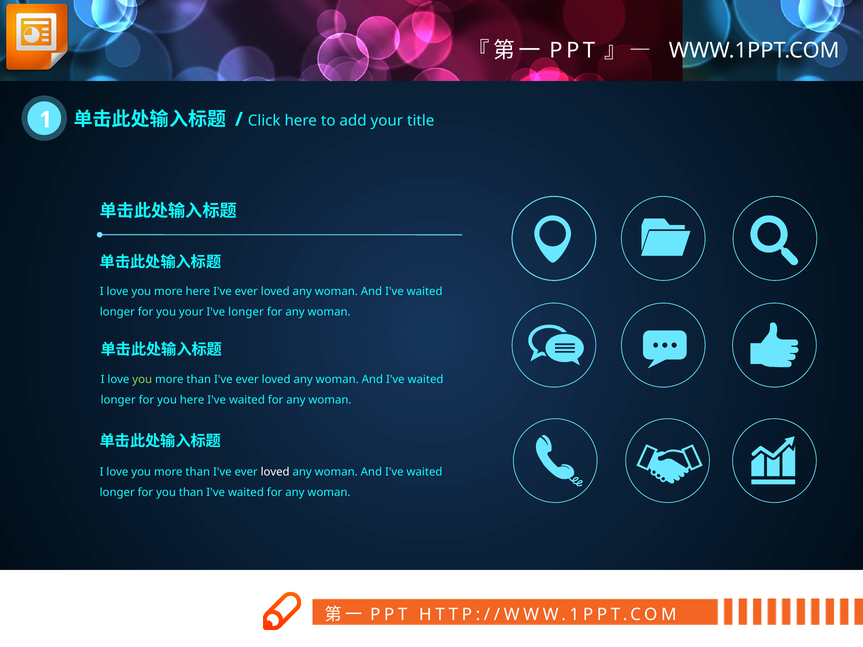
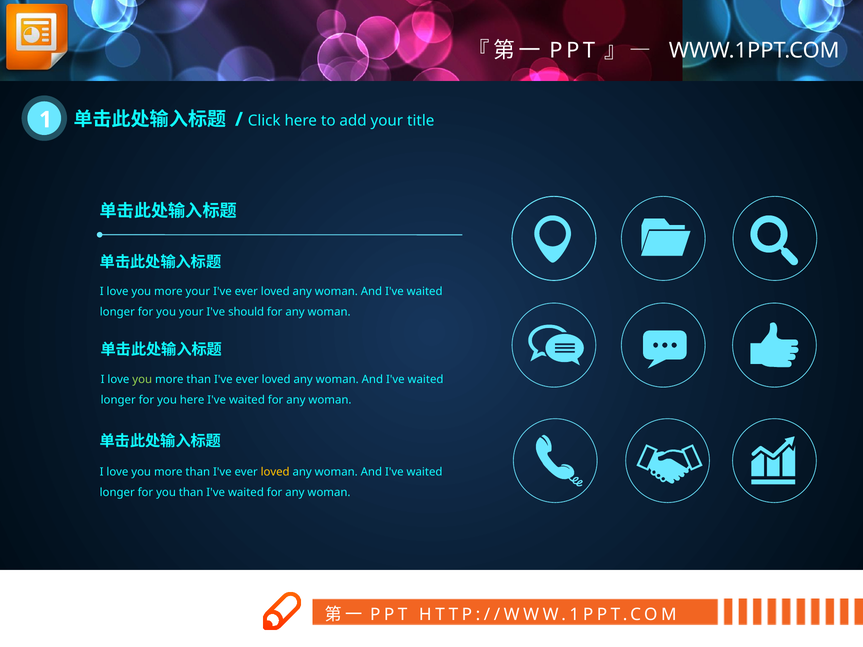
more here: here -> your
I've longer: longer -> should
loved at (275, 472) colour: white -> yellow
